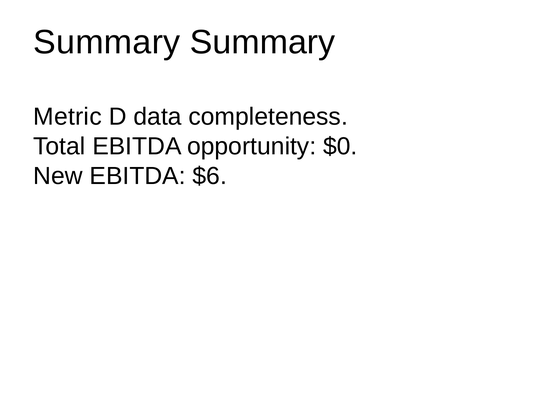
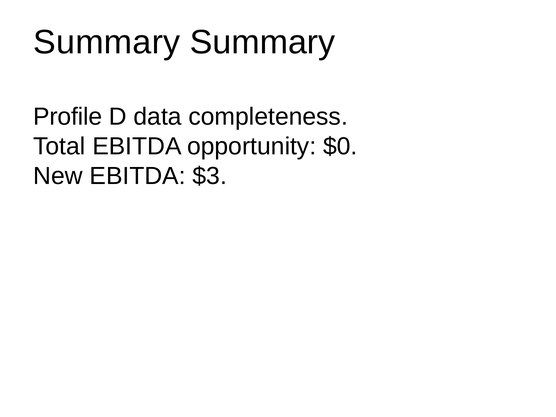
Metric: Metric -> Profile
$6: $6 -> $3
